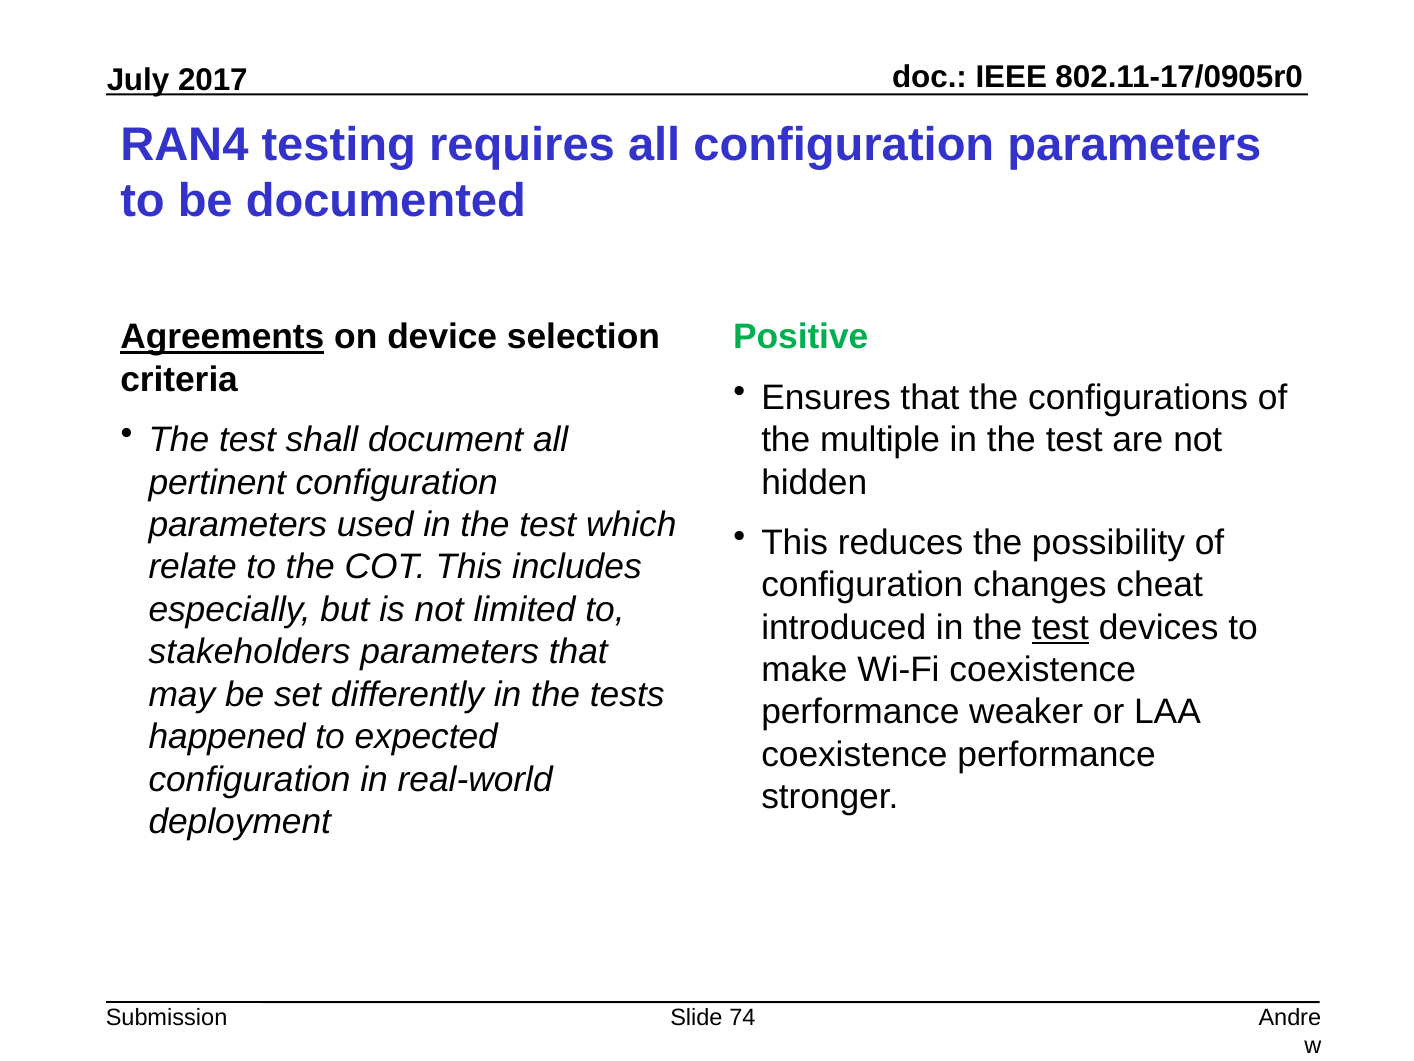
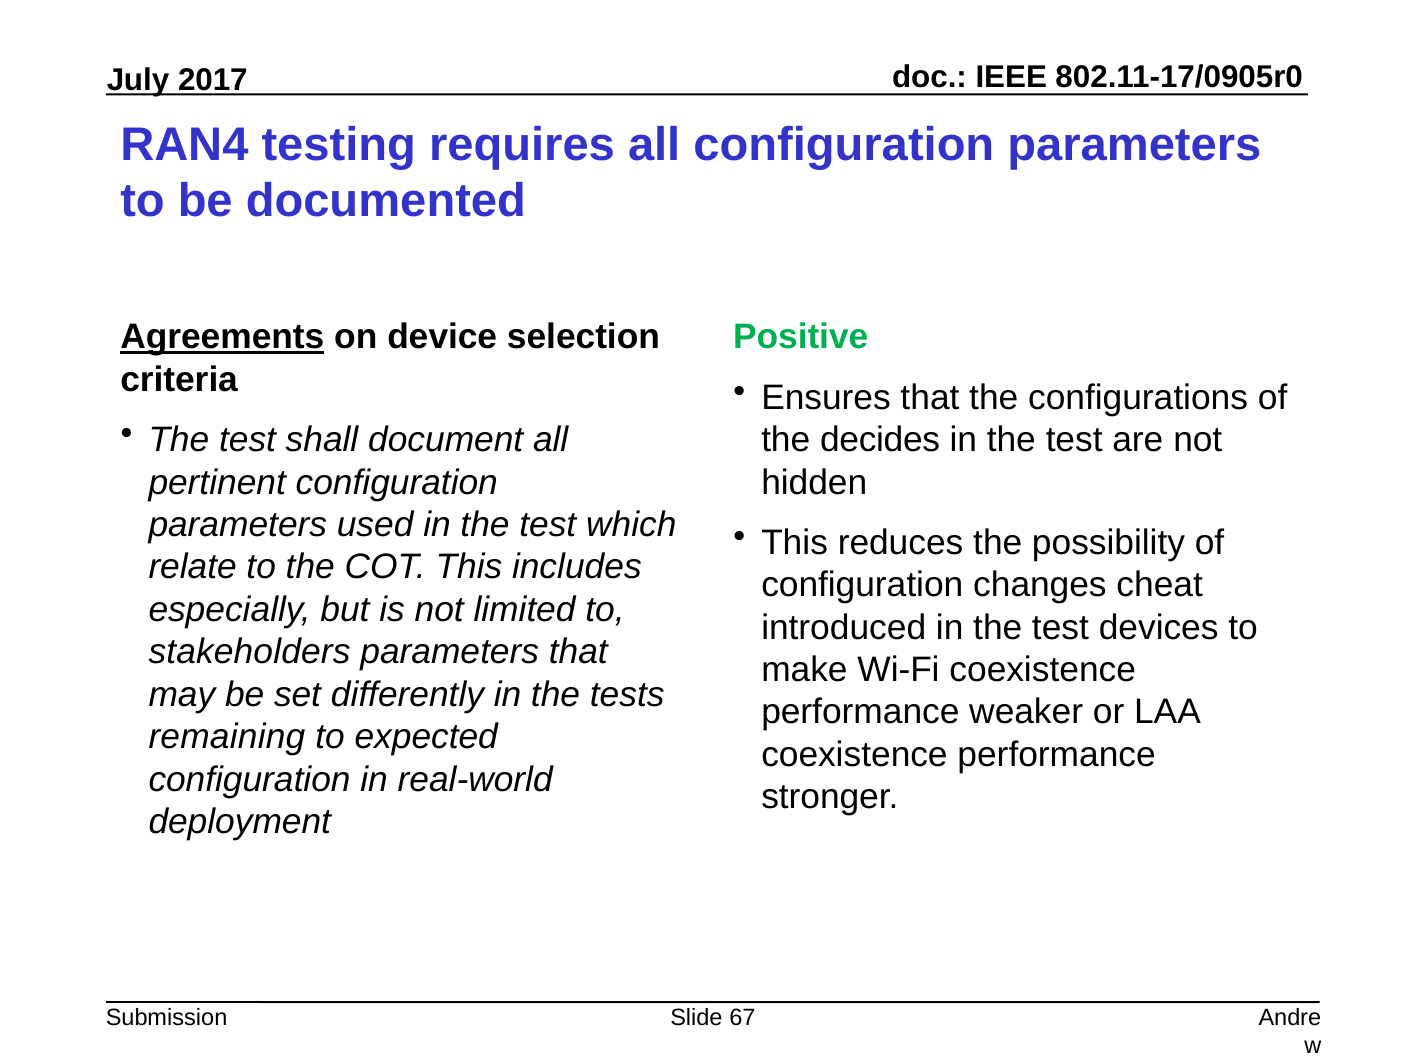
multiple: multiple -> decides
test at (1060, 627) underline: present -> none
happened: happened -> remaining
74: 74 -> 67
